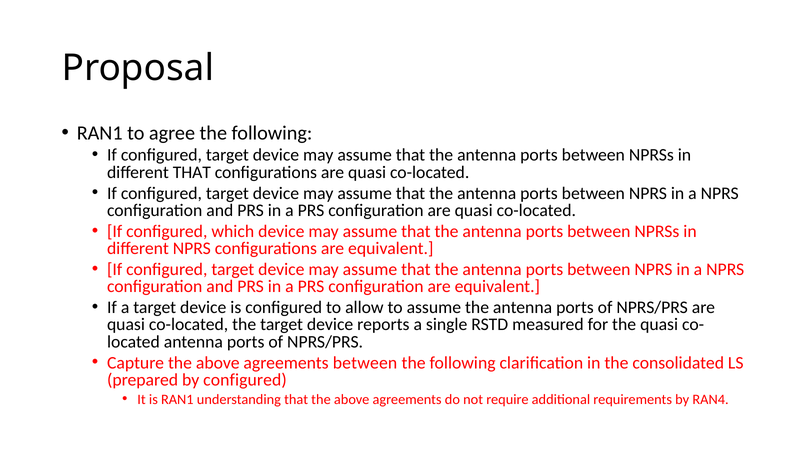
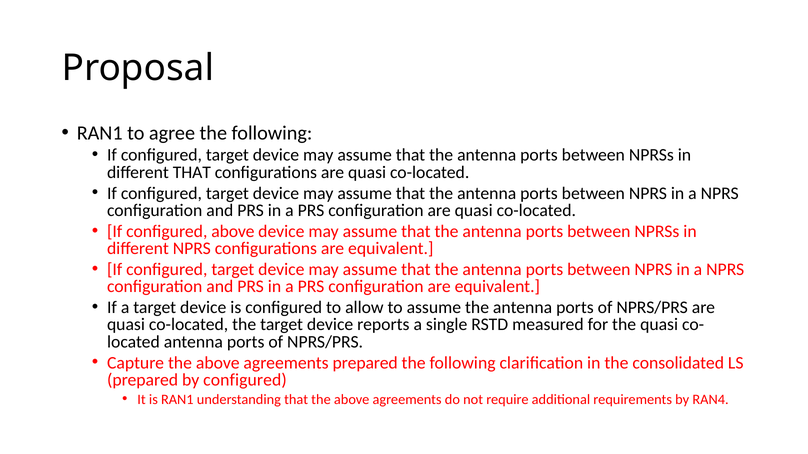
configured which: which -> above
agreements between: between -> prepared
